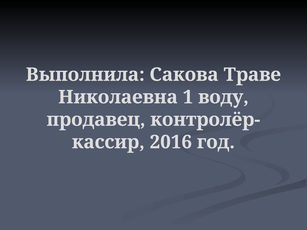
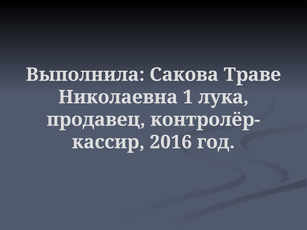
воду: воду -> лука
